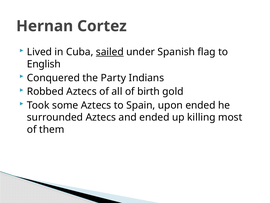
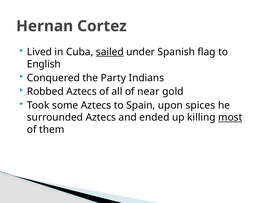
birth: birth -> near
upon ended: ended -> spices
most underline: none -> present
